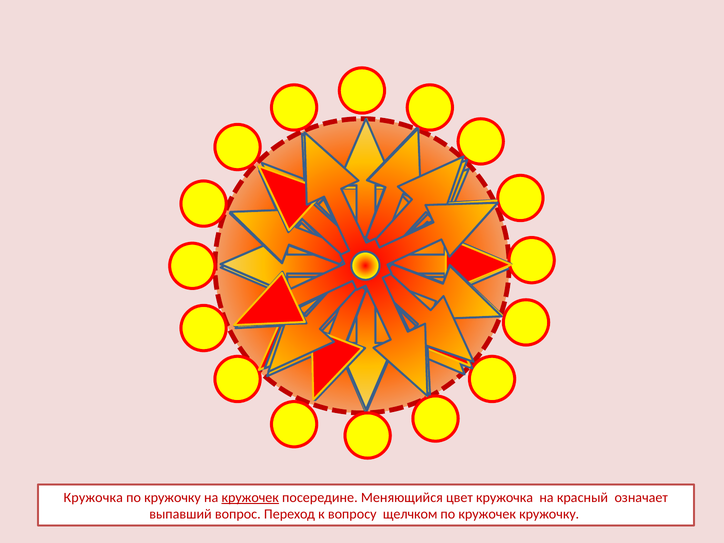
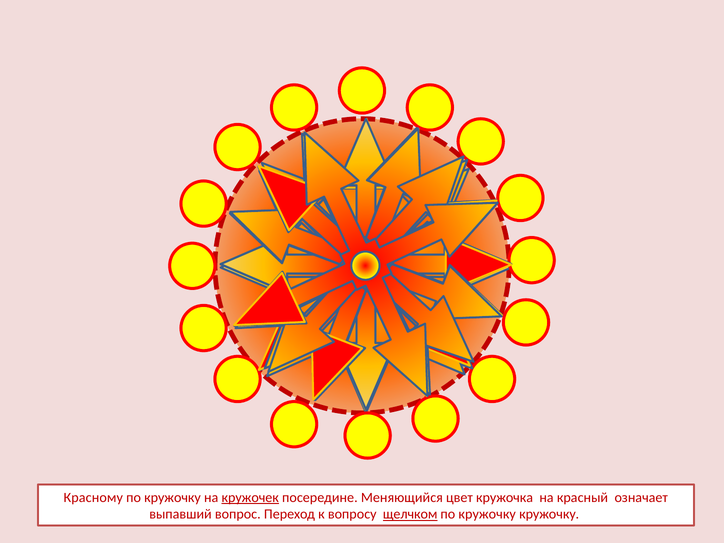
Кружочка at (93, 497): Кружочка -> Красному
щелчком underline: none -> present
кружочек at (487, 514): кружочек -> кружочку
